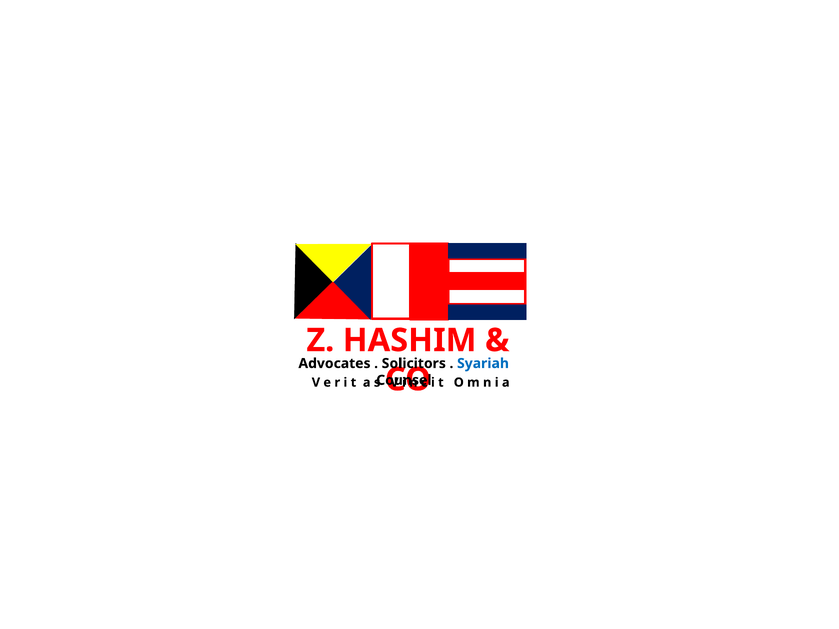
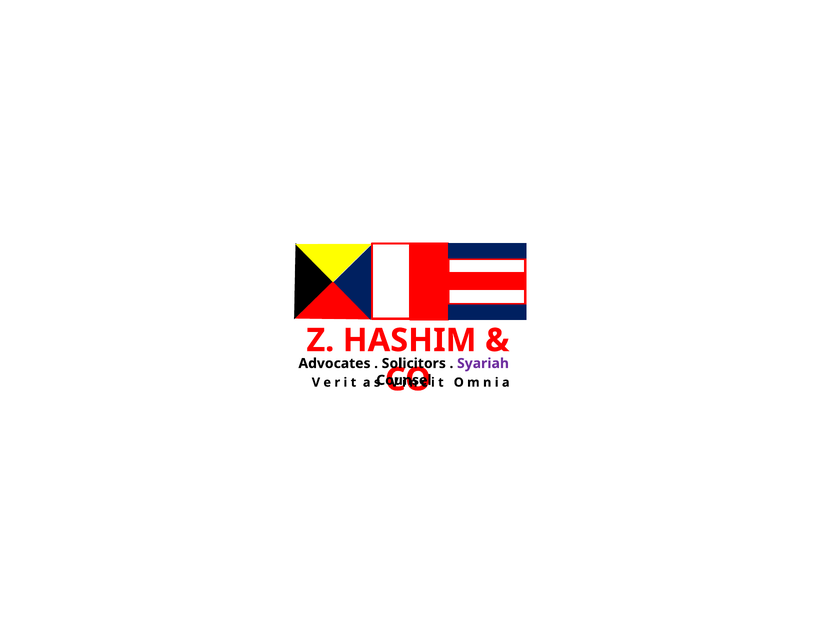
Syariah colour: blue -> purple
